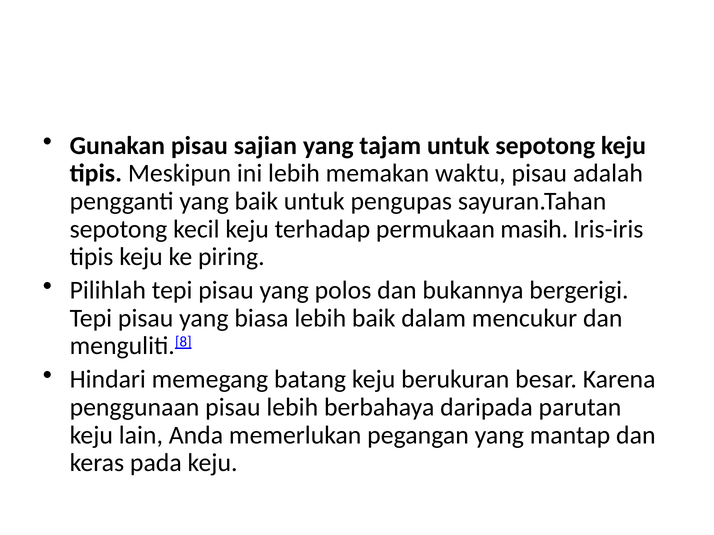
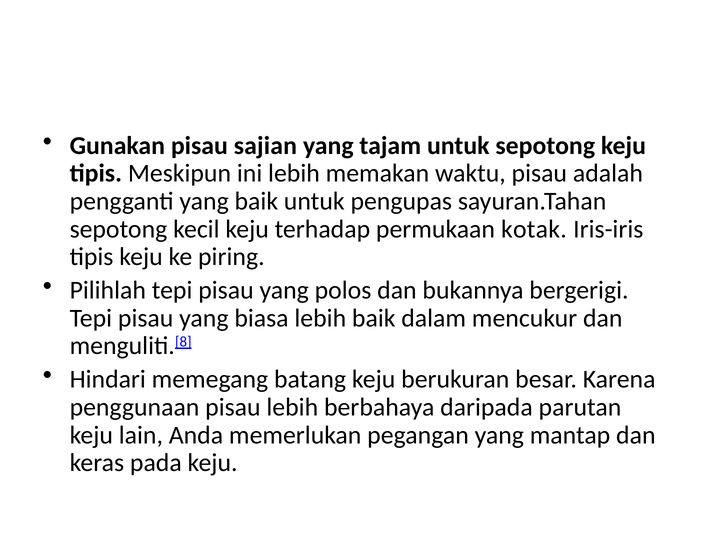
masih: masih -> kotak
